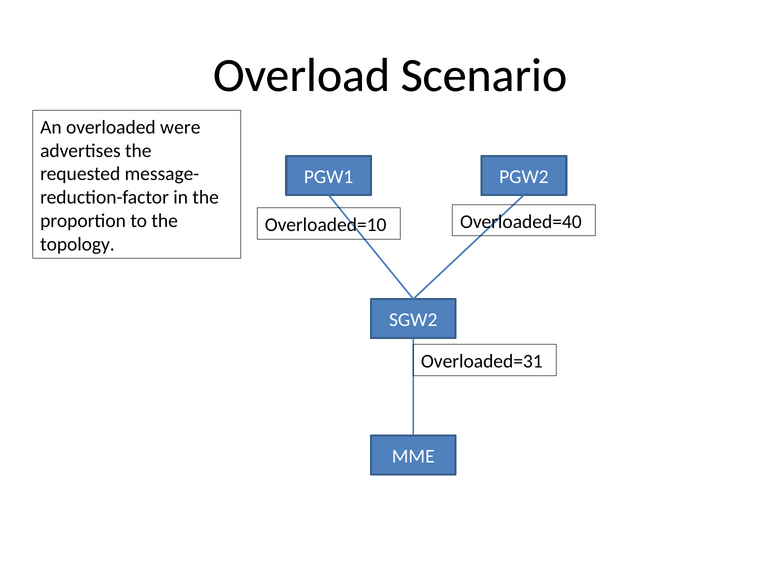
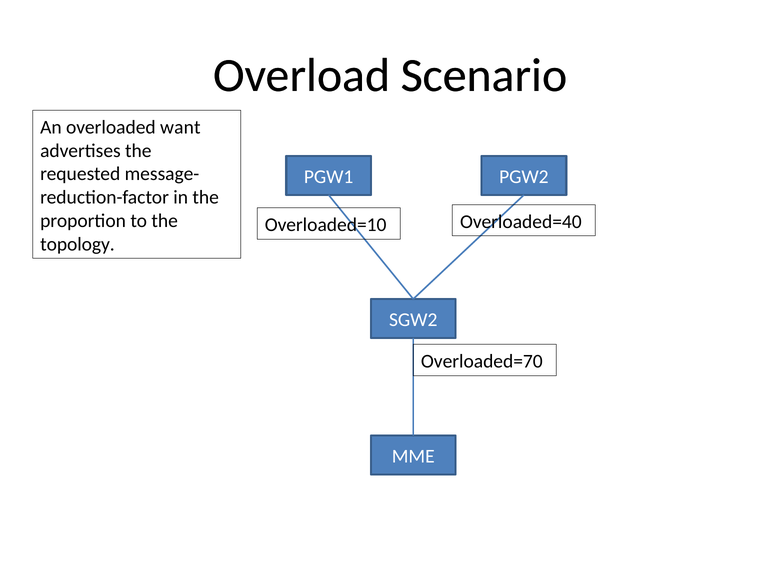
were: were -> want
Overloaded=31: Overloaded=31 -> Overloaded=70
